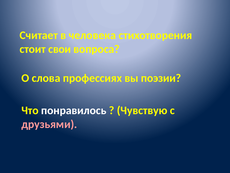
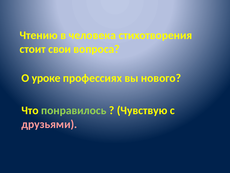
Считает: Считает -> Чтению
слова: слова -> уроке
поэзии: поэзии -> нового
понравилось colour: white -> light green
